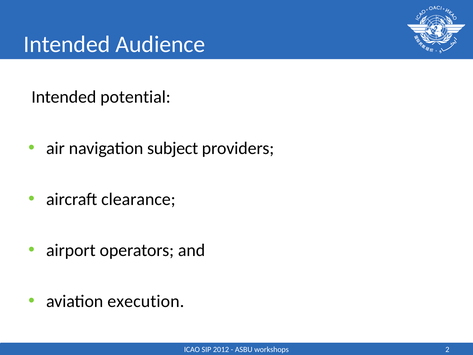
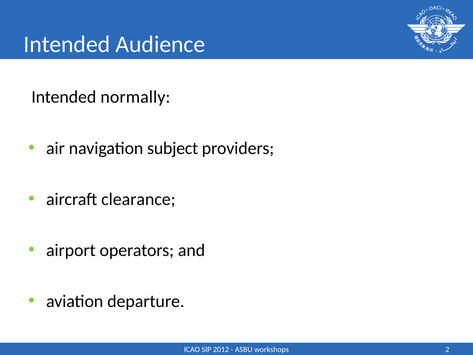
potential: potential -> normally
execution: execution -> departure
